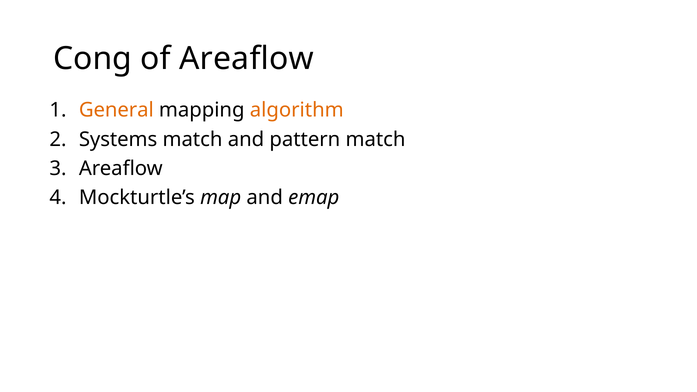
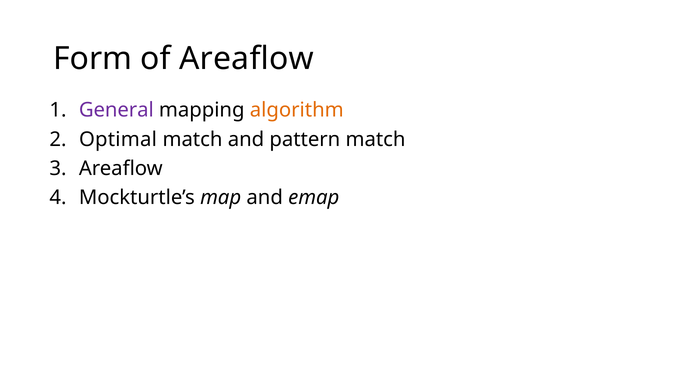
Cong: Cong -> Form
General colour: orange -> purple
Systems: Systems -> Optimal
